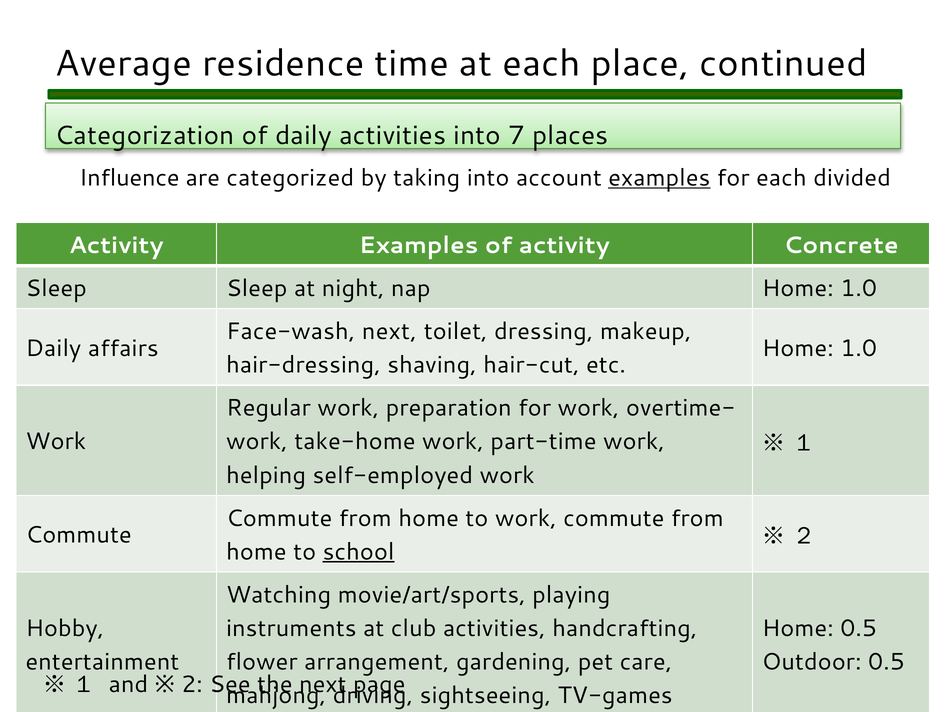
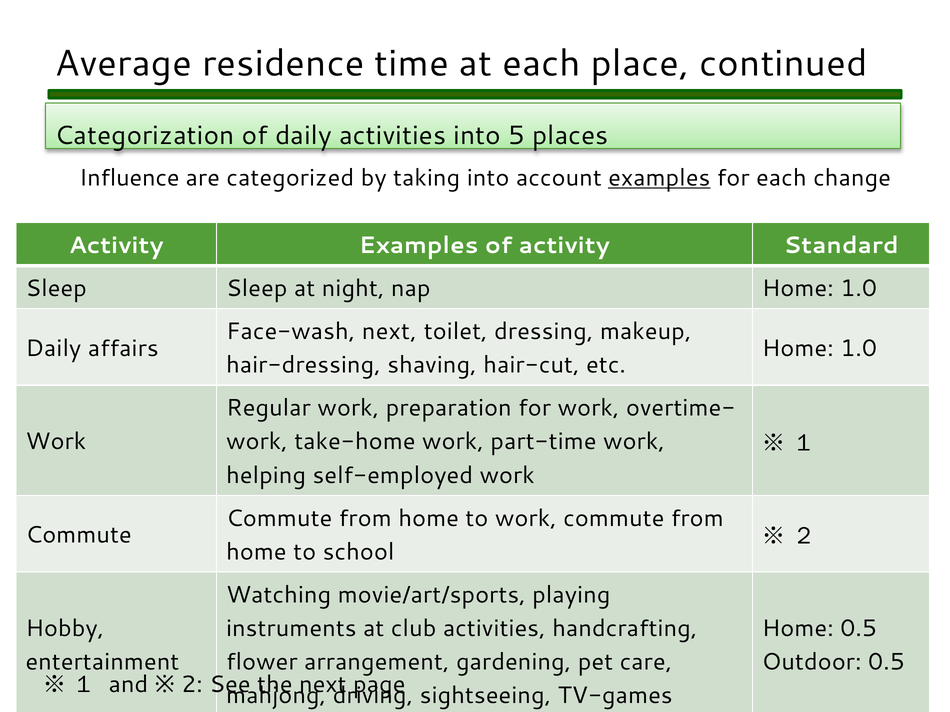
7: 7 -> 5
divided: divided -> change
Concrete: Concrete -> Standard
school underline: present -> none
